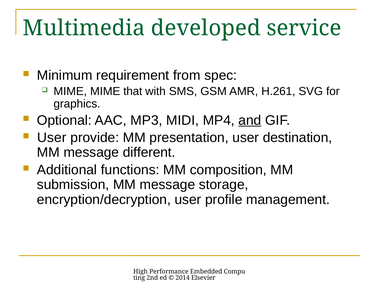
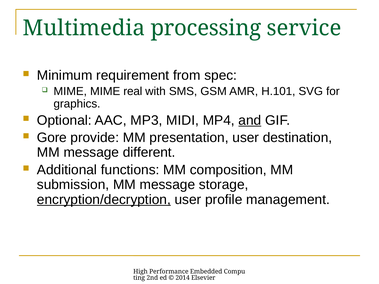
developed: developed -> processing
that: that -> real
H.261: H.261 -> H.101
User at (52, 138): User -> Gore
encryption/decryption underline: none -> present
